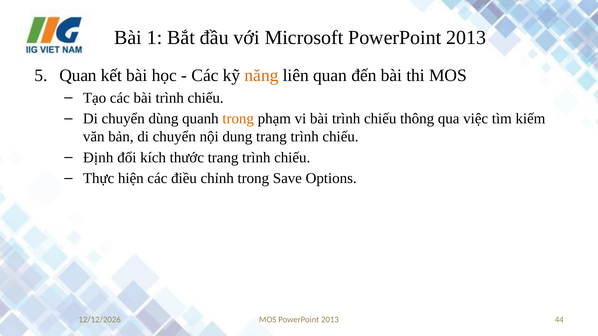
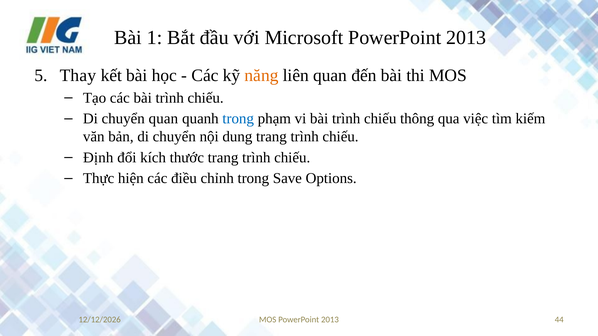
Quan at (78, 76): Quan -> Thay
chuyển dùng: dùng -> quan
trong at (238, 119) colour: orange -> blue
